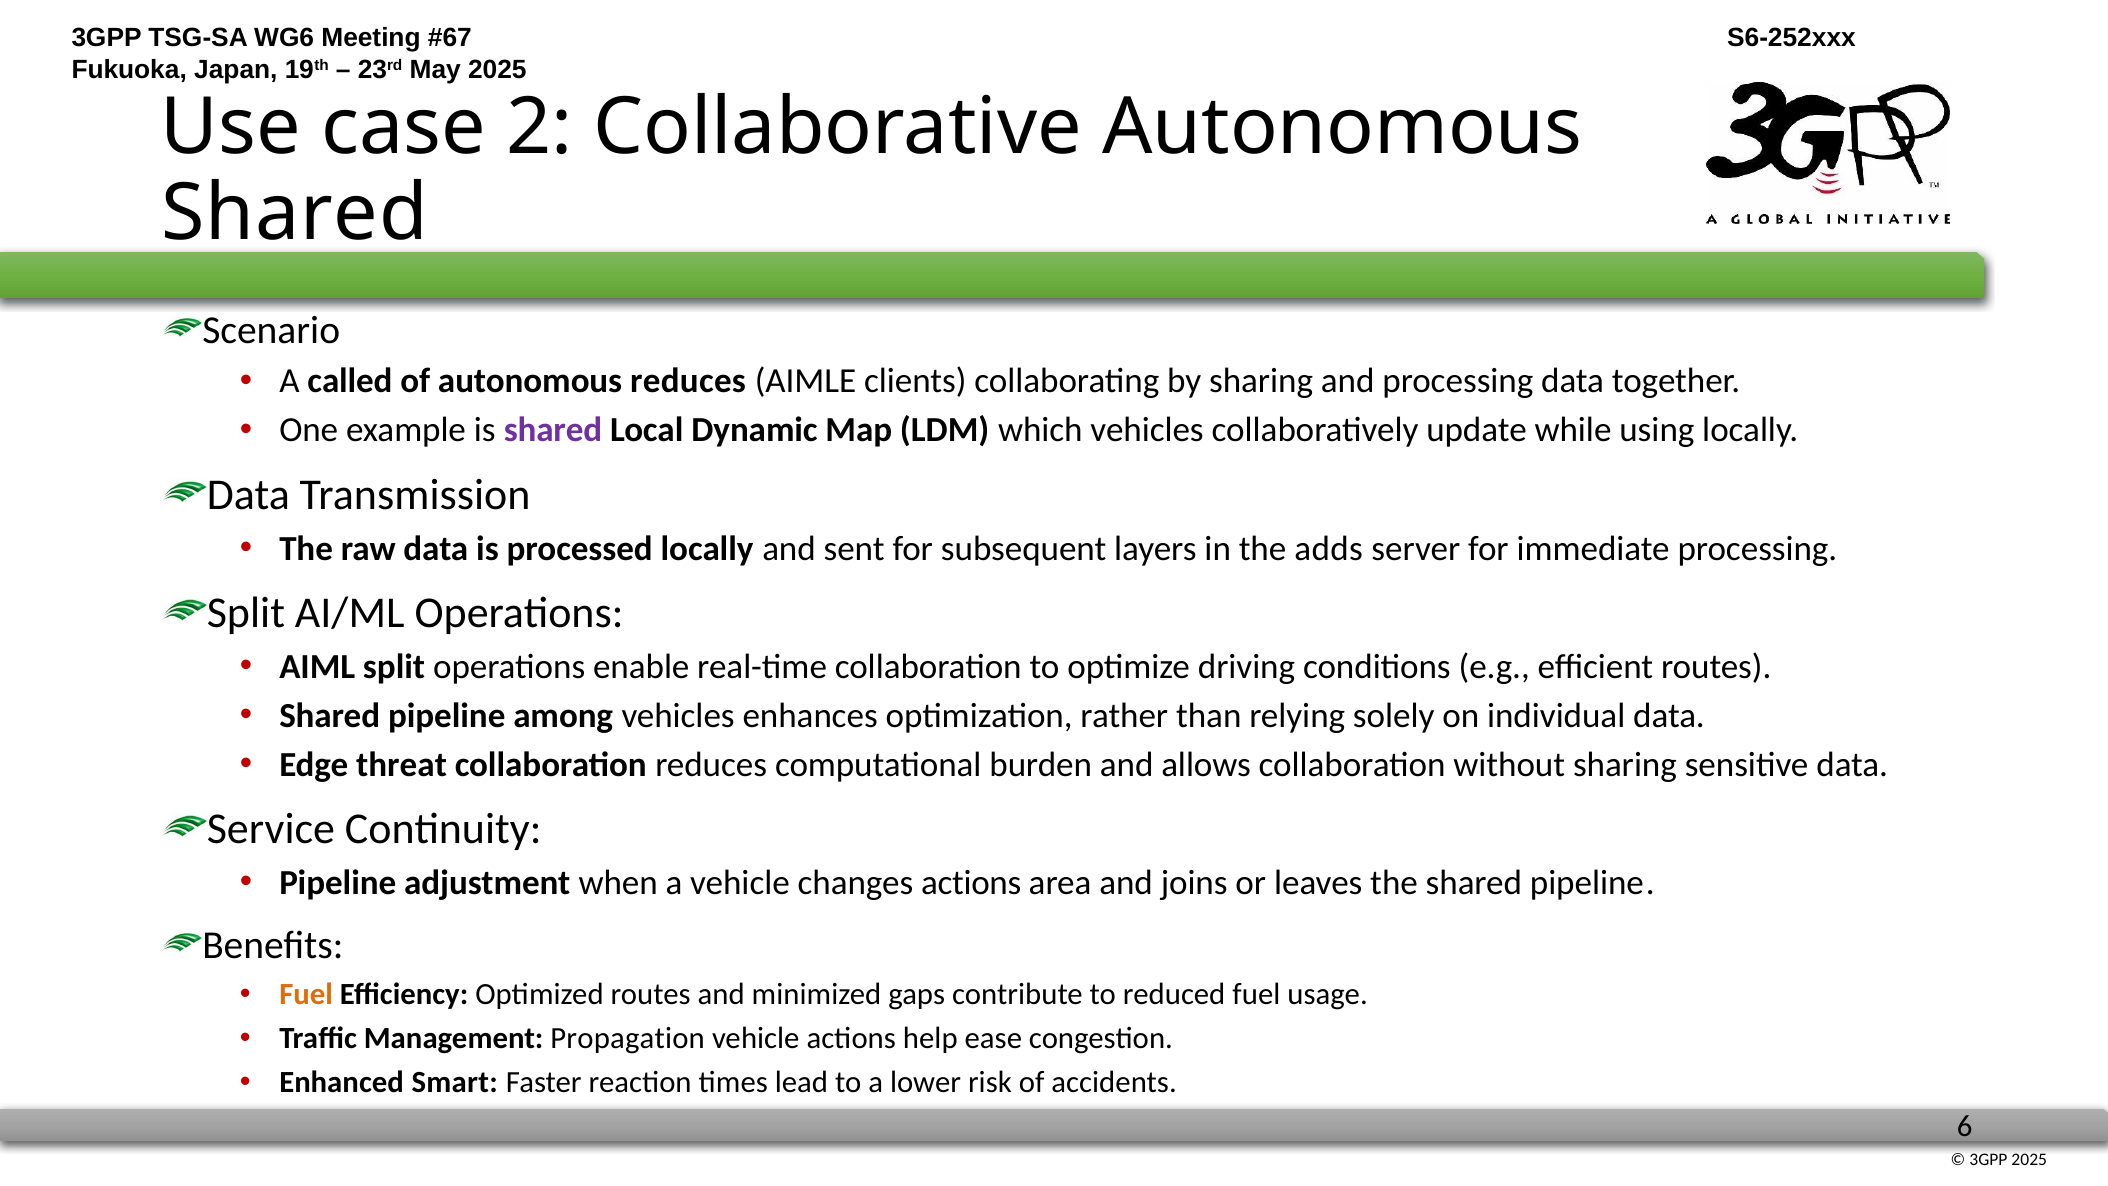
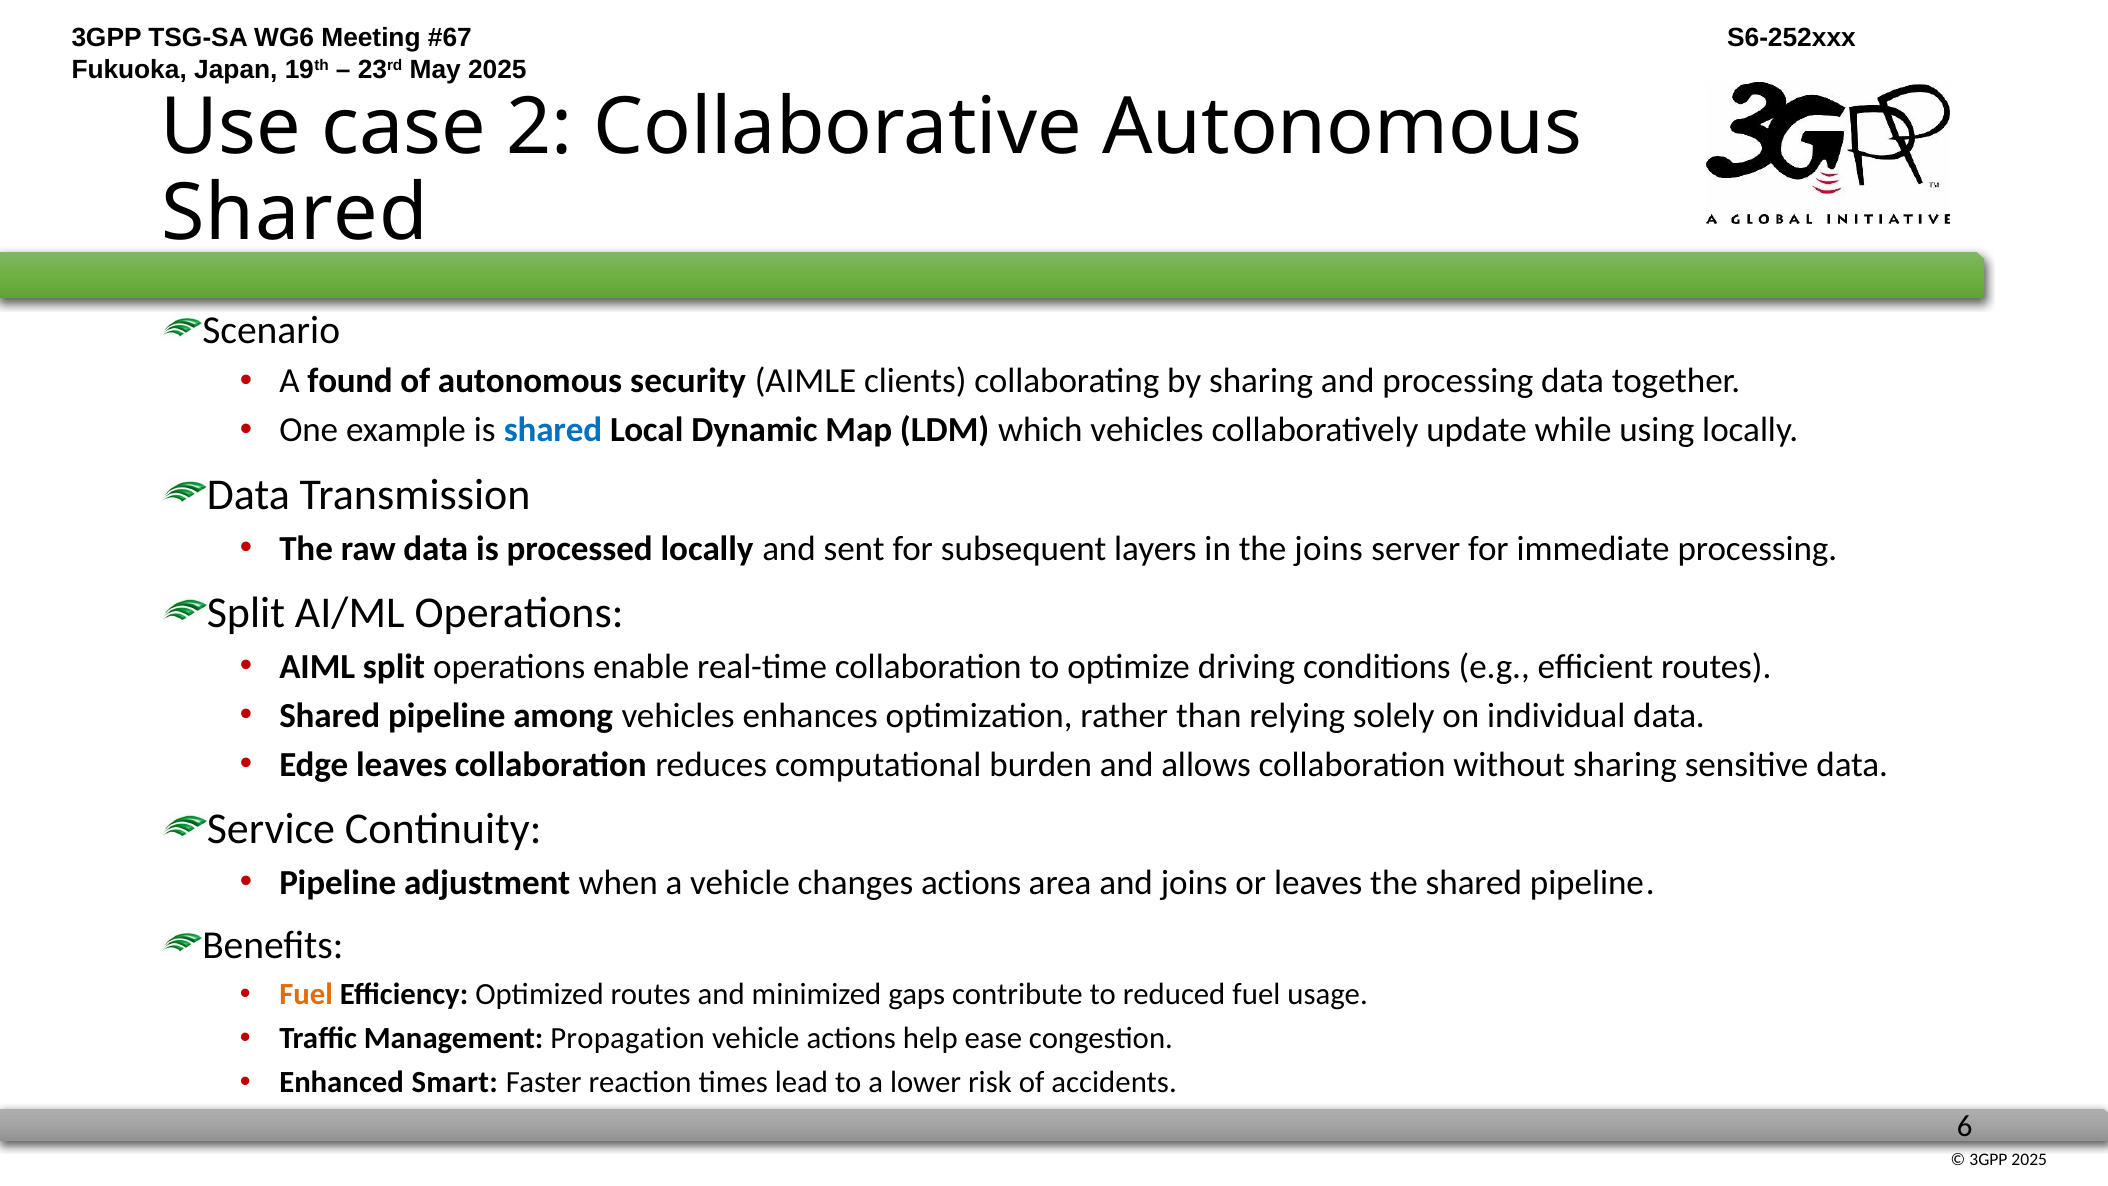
called: called -> found
autonomous reduces: reduces -> security
shared at (553, 430) colour: purple -> blue
the adds: adds -> joins
Edge threat: threat -> leaves
